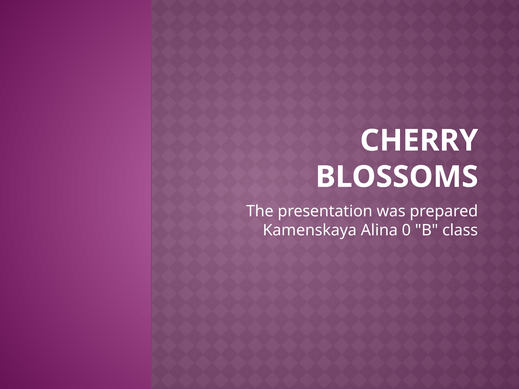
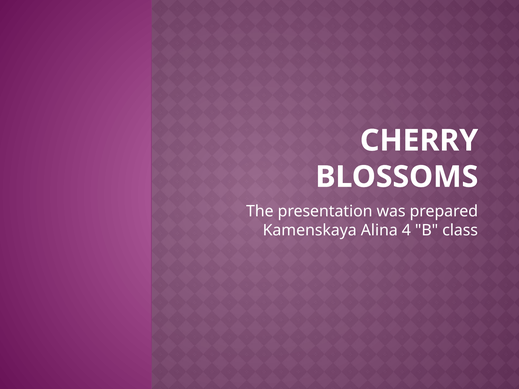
0: 0 -> 4
